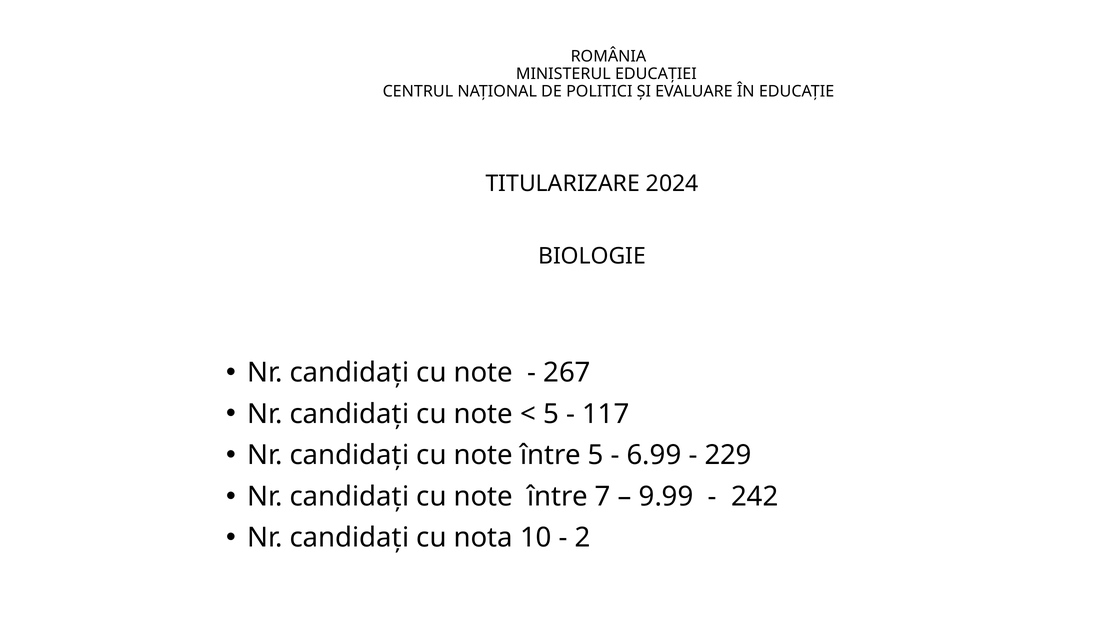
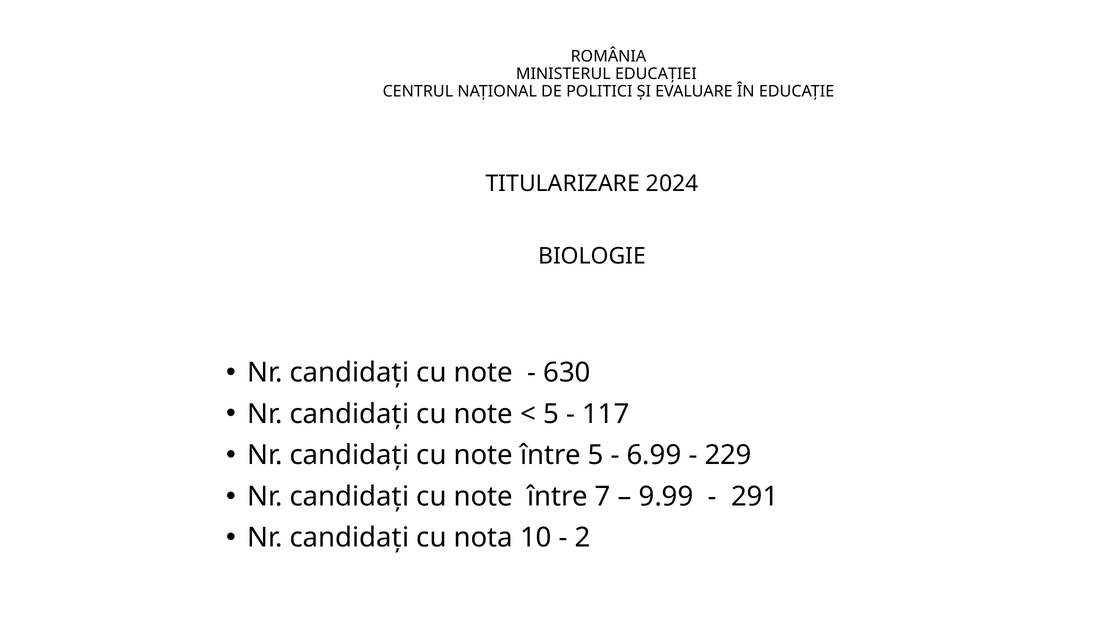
267: 267 -> 630
242: 242 -> 291
